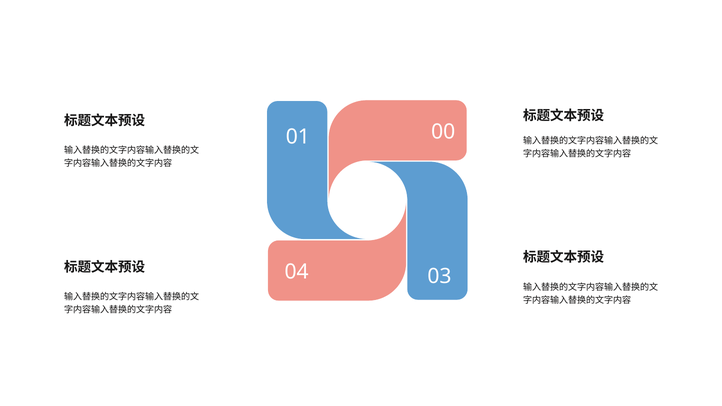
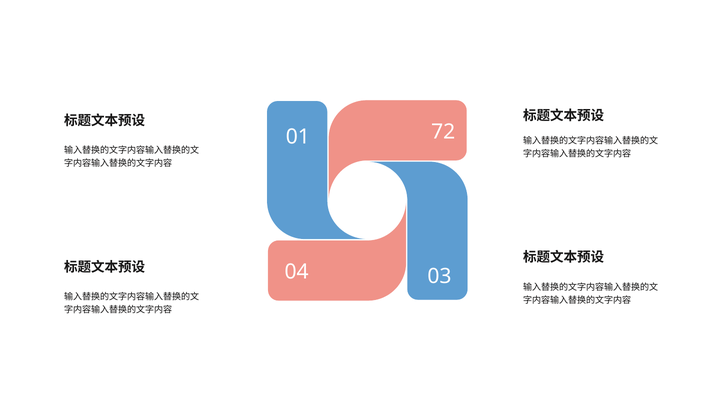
00: 00 -> 72
